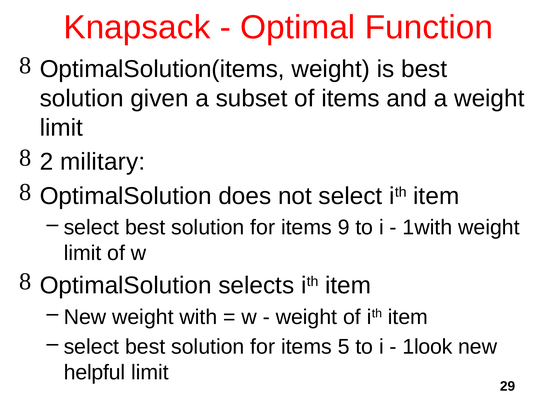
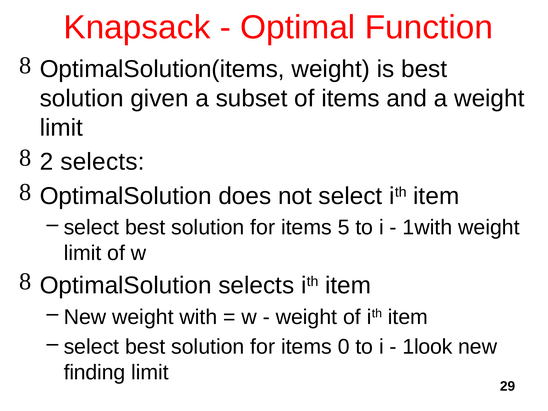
2 military: military -> selects
9: 9 -> 5
5: 5 -> 0
helpful: helpful -> finding
